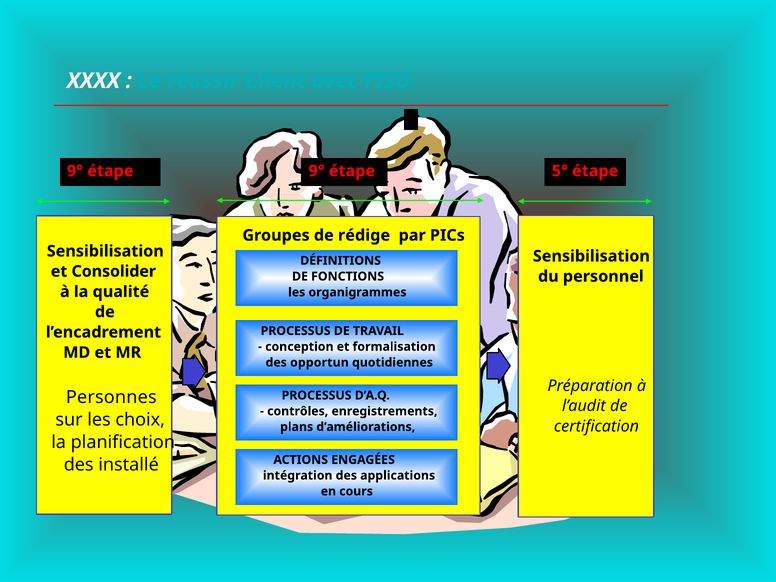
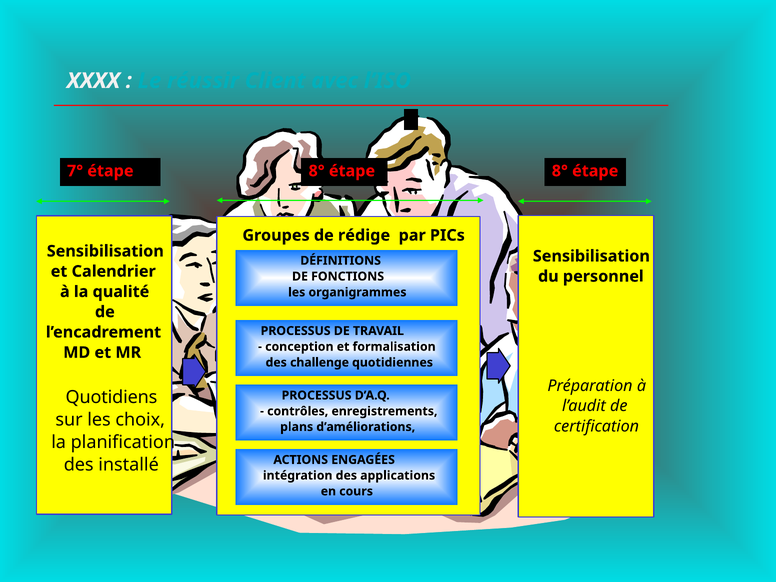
9° at (75, 171): 9° -> 7°
9° at (317, 171): 9° -> 8°
5° at (560, 171): 5° -> 8°
Consolider: Consolider -> Calendrier
opportun: opportun -> challenge
Personnes: Personnes -> Quotidiens
